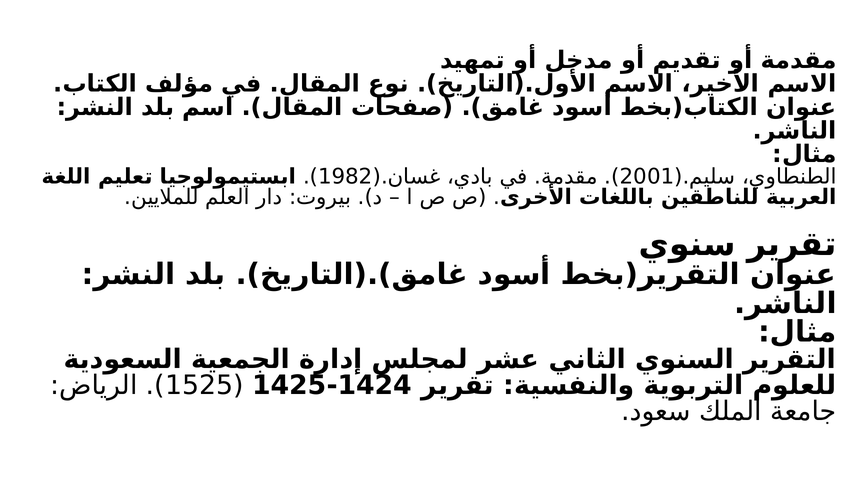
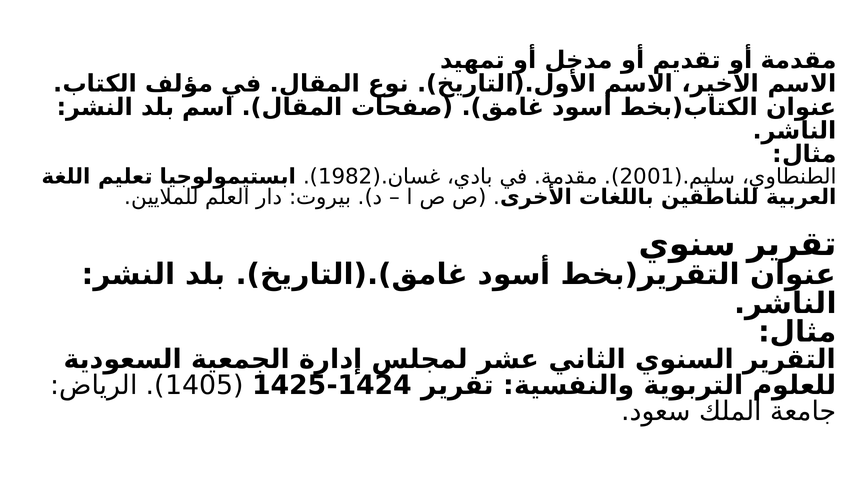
1525: 1525 -> 1405
